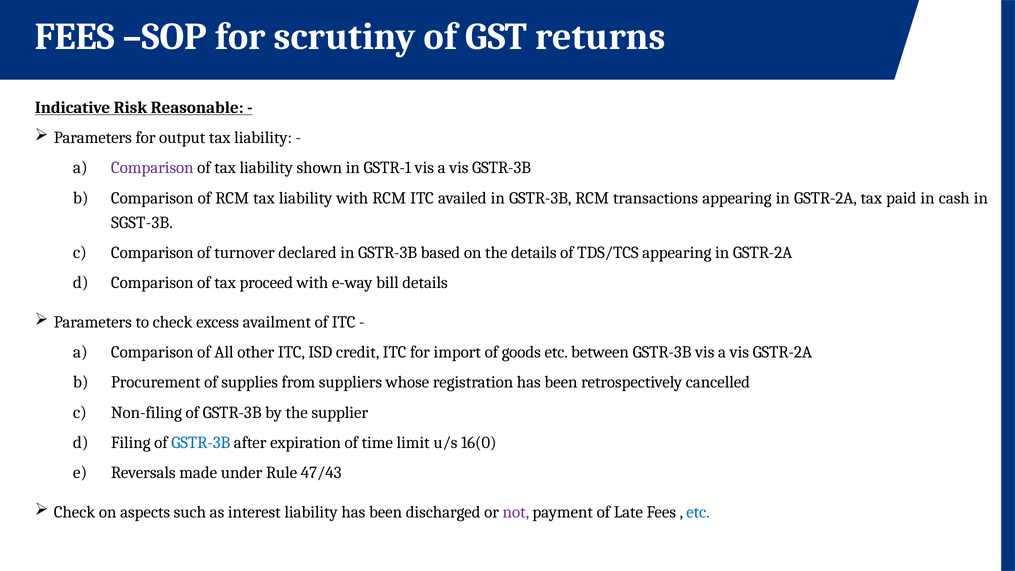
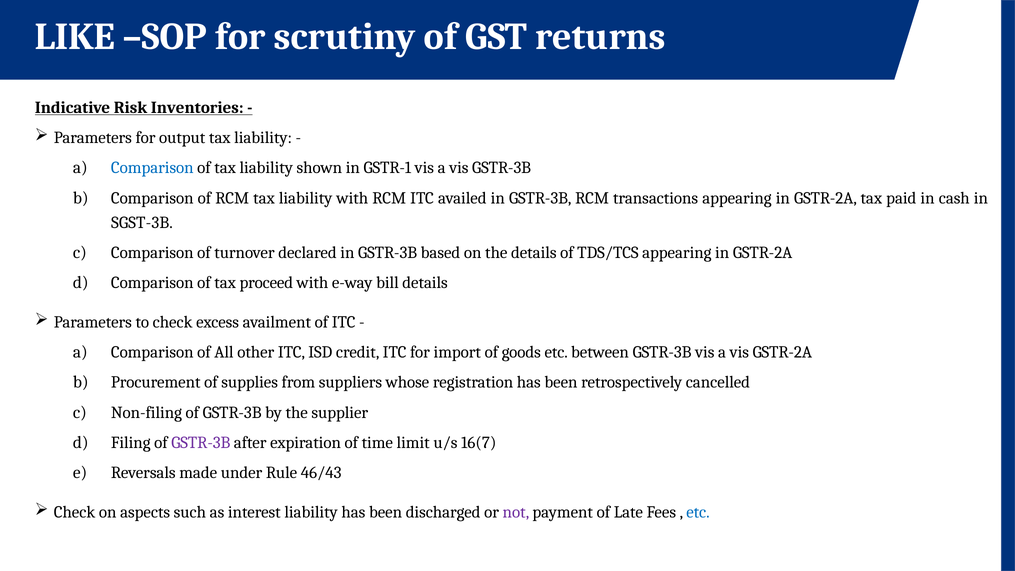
FEES at (75, 37): FEES -> LIKE
Reasonable: Reasonable -> Inventories
Comparison at (152, 168) colour: purple -> blue
GSTR-3B at (201, 443) colour: blue -> purple
16(0: 16(0 -> 16(7
47/43: 47/43 -> 46/43
